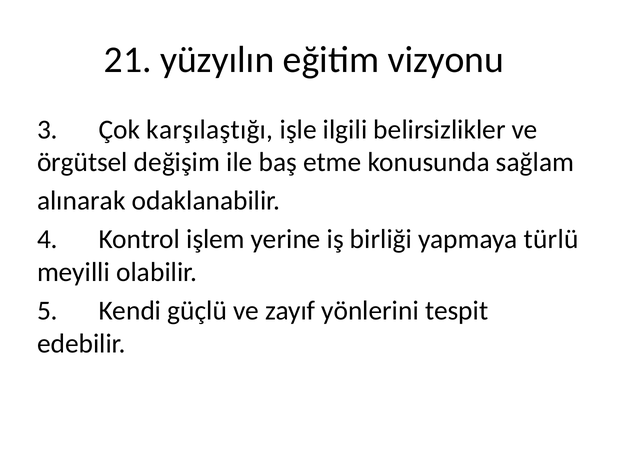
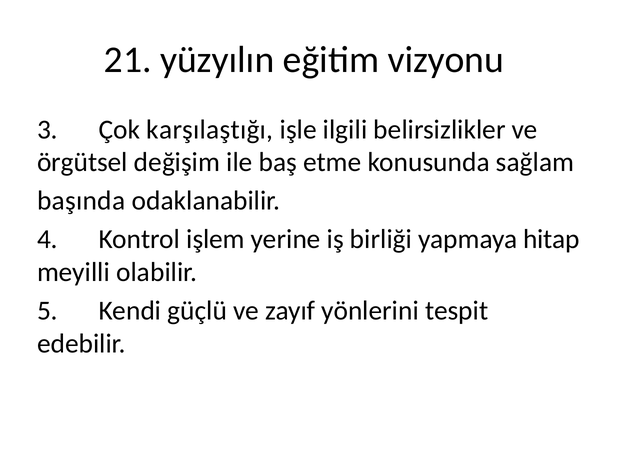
alınarak: alınarak -> başında
türlü: türlü -> hitap
